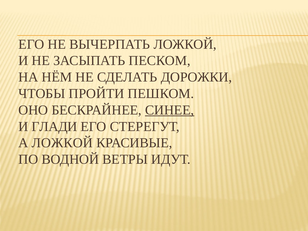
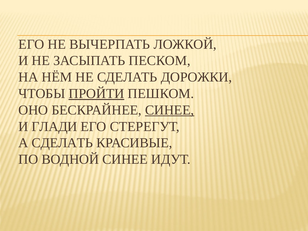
ПРОЙТИ underline: none -> present
А ЛОЖКОЙ: ЛОЖКОЙ -> СДЕЛАТЬ
ВОДНОЙ ВЕТРЫ: ВЕТРЫ -> СИНЕЕ
